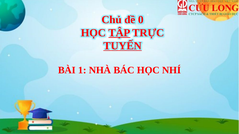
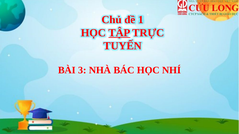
0: 0 -> 1
TUYẾN underline: present -> none
1: 1 -> 3
